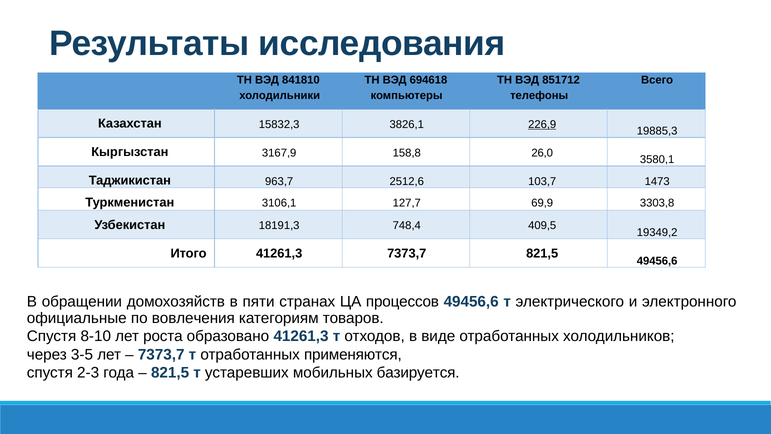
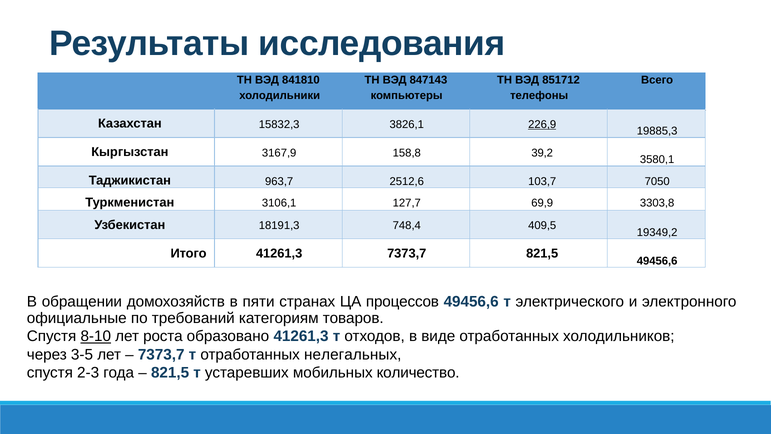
694618: 694618 -> 847143
26,0: 26,0 -> 39,2
1473: 1473 -> 7050
вовлечения: вовлечения -> требований
8-10 underline: none -> present
применяются: применяются -> нелегальных
базируется: базируется -> количество
